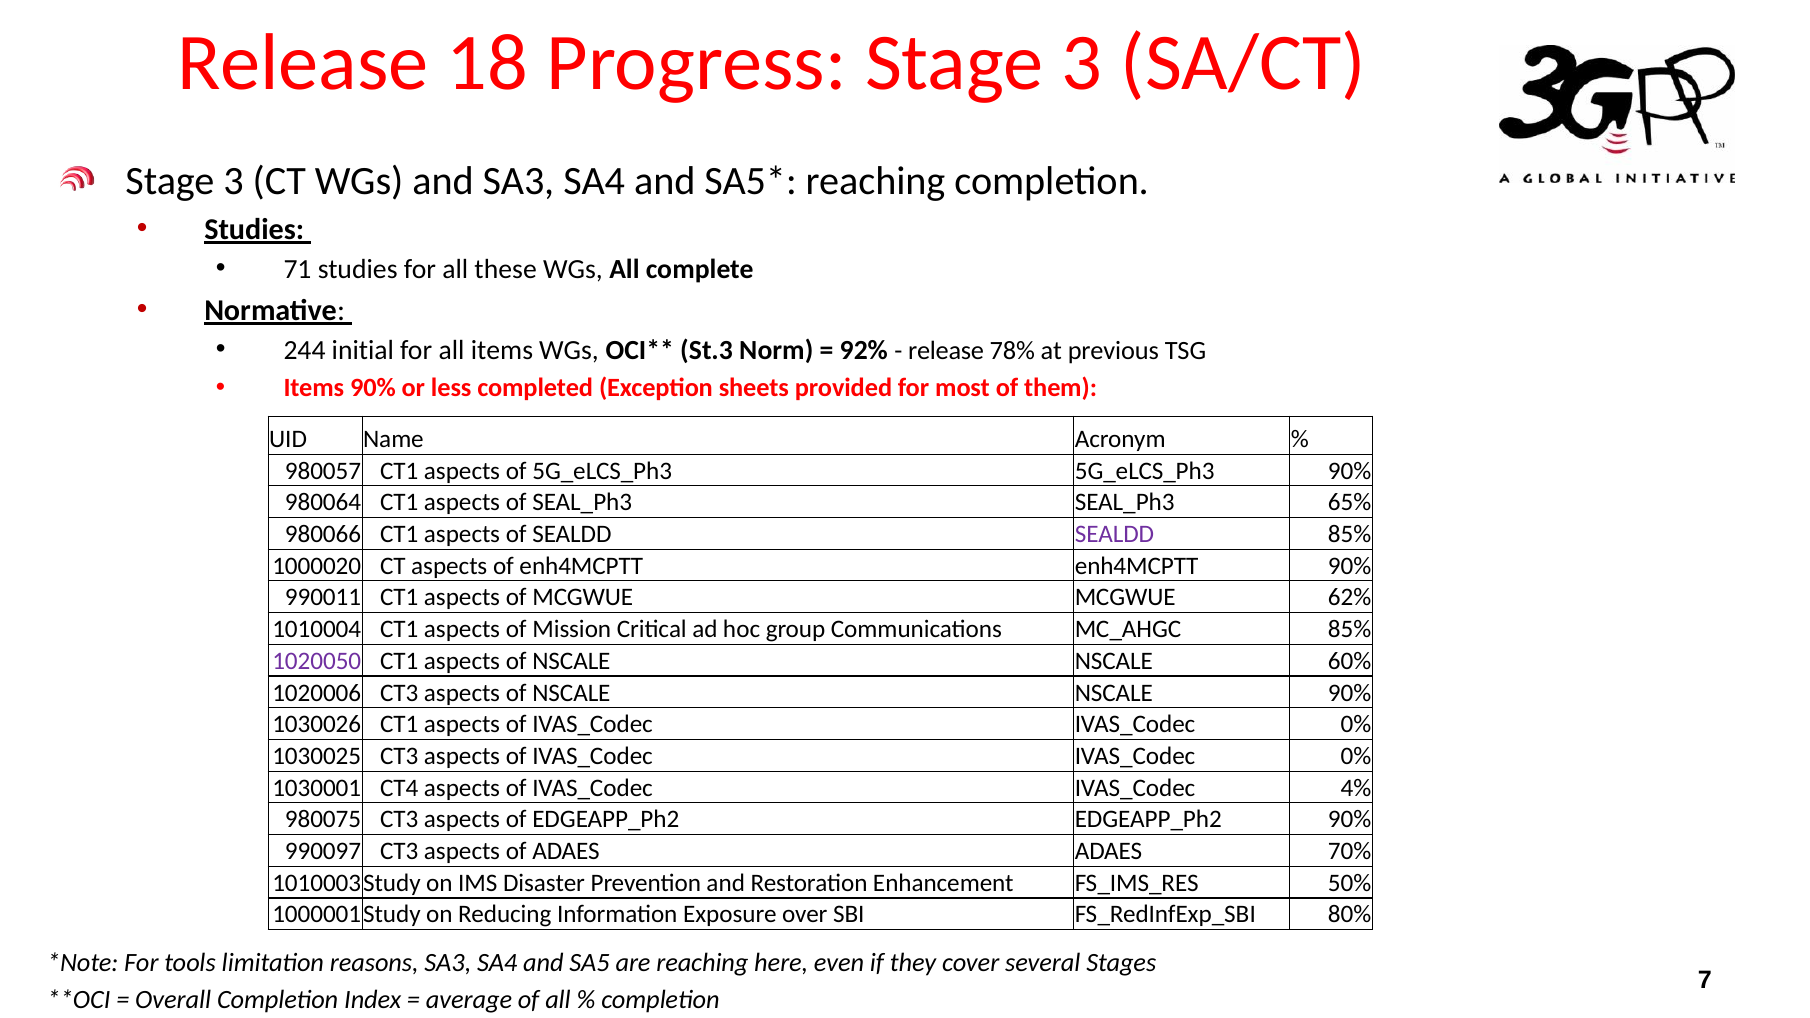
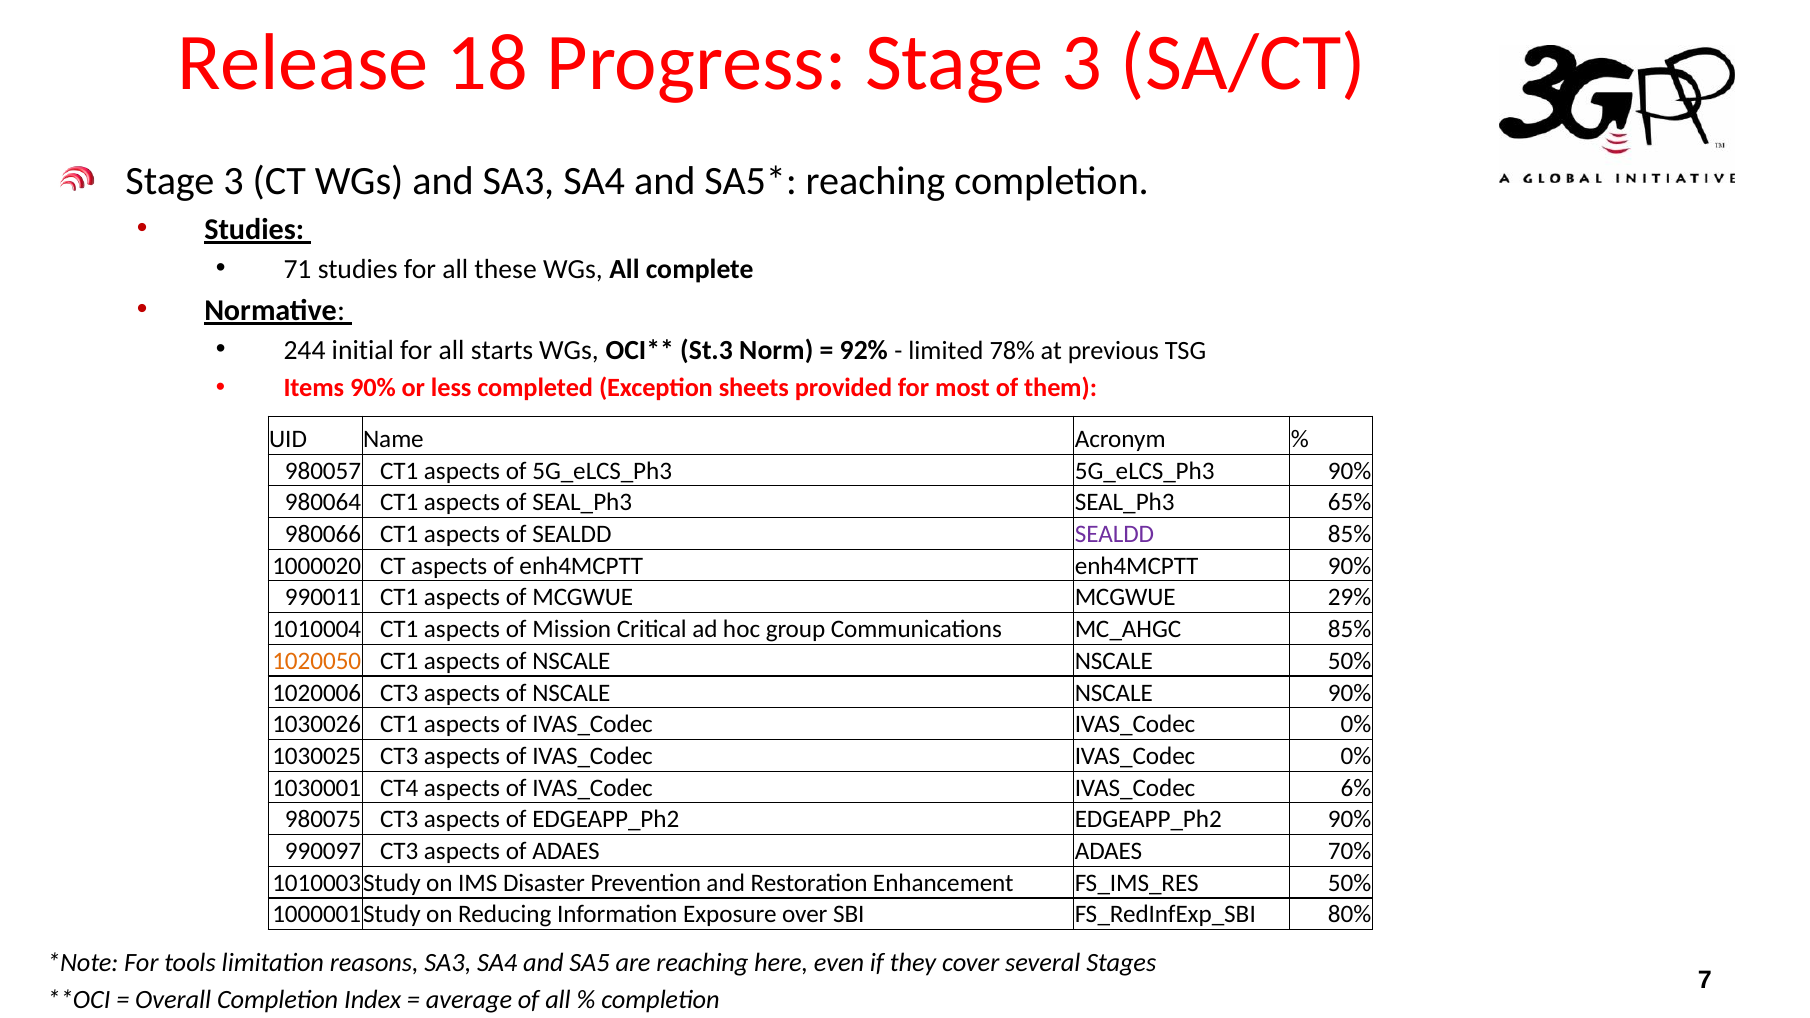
all items: items -> starts
release at (946, 351): release -> limited
62%: 62% -> 29%
1020050 colour: purple -> orange
NSCALE 60%: 60% -> 50%
4%: 4% -> 6%
